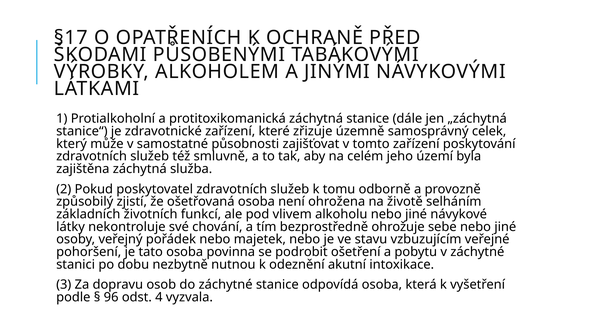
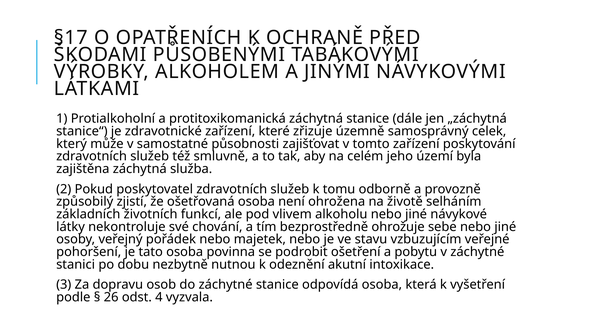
96: 96 -> 26
